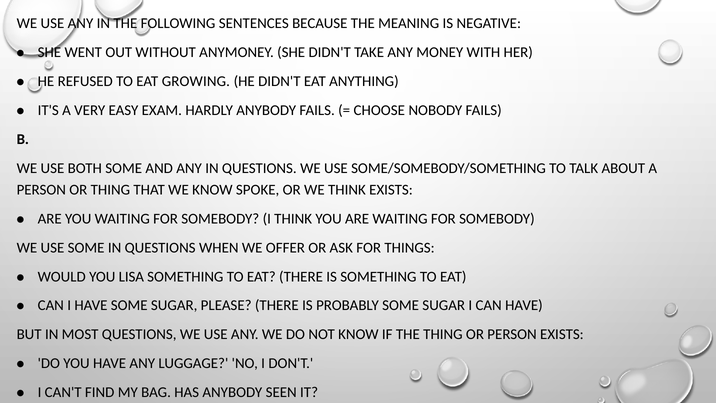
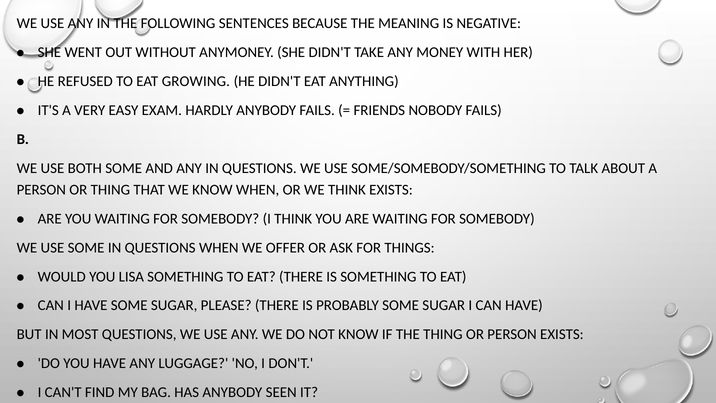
CHOOSE: CHOOSE -> FRIENDS
KNOW SPOKE: SPOKE -> WHEN
